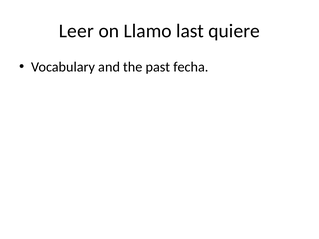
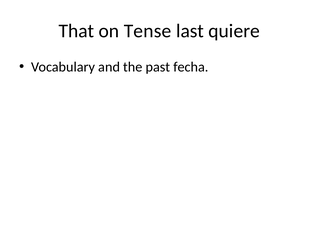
Leer: Leer -> That
Llamo: Llamo -> Tense
